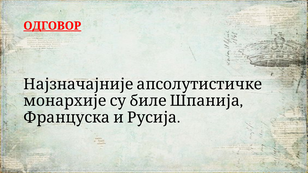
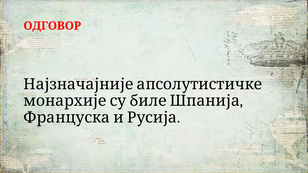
ОДГОВОР underline: present -> none
